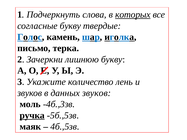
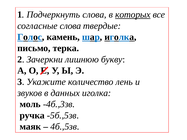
согласные букву: букву -> слова
данных звуков: звуков -> иголка
ручка underline: present -> none
